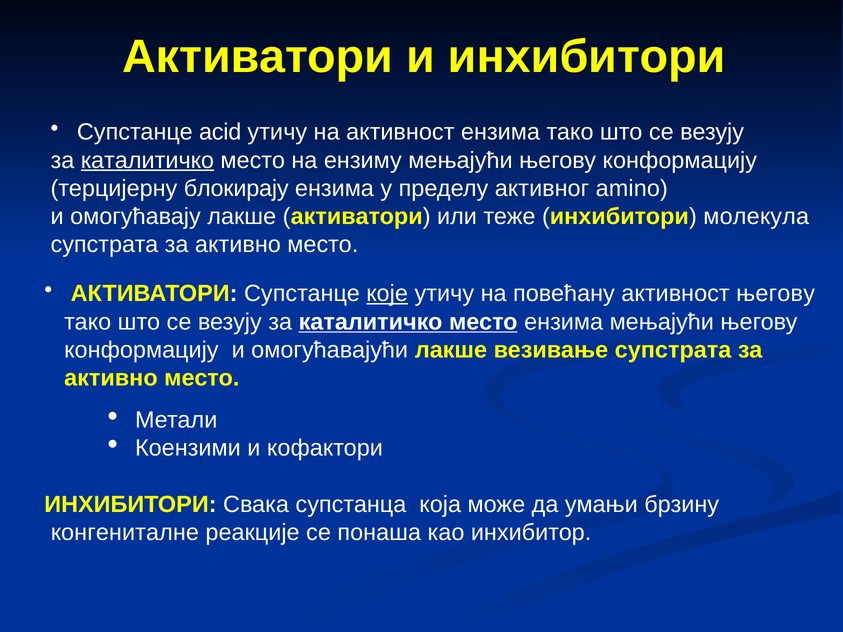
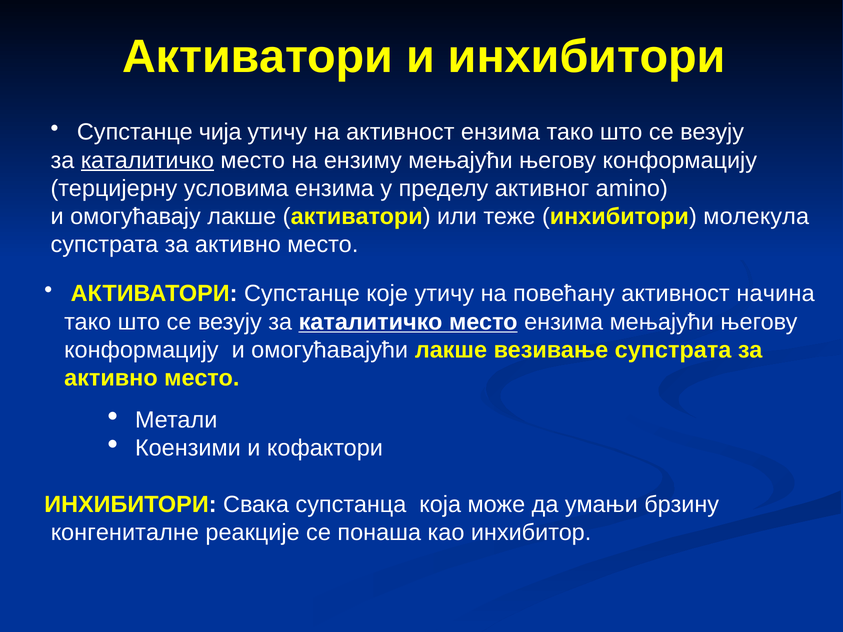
acid: acid -> чија
блокирају: блокирају -> условима
које underline: present -> none
активност његову: његову -> начина
